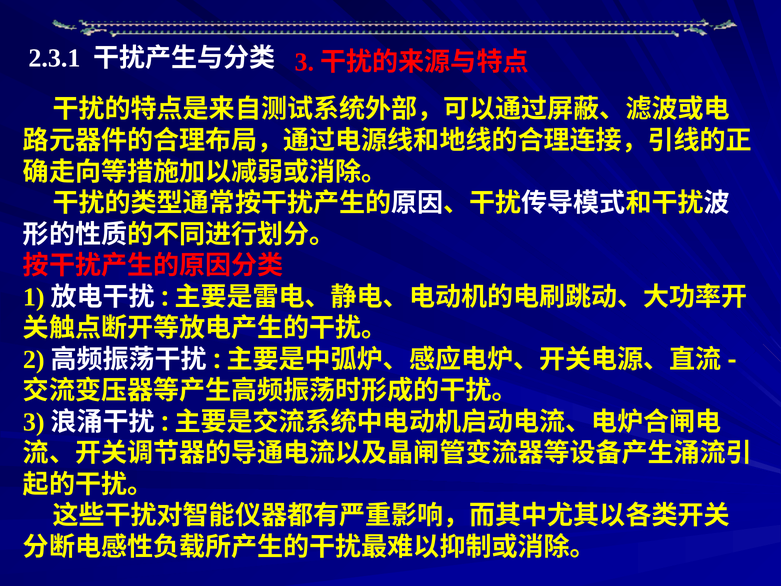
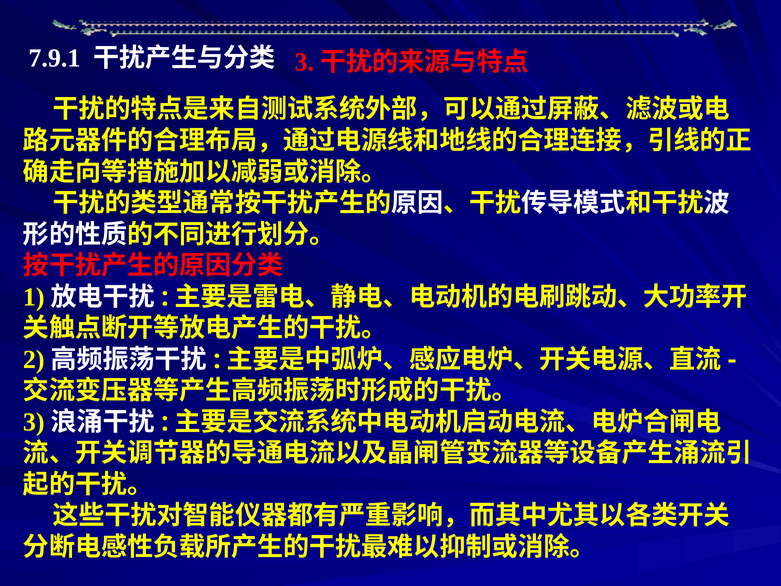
2.3.1: 2.3.1 -> 7.9.1
